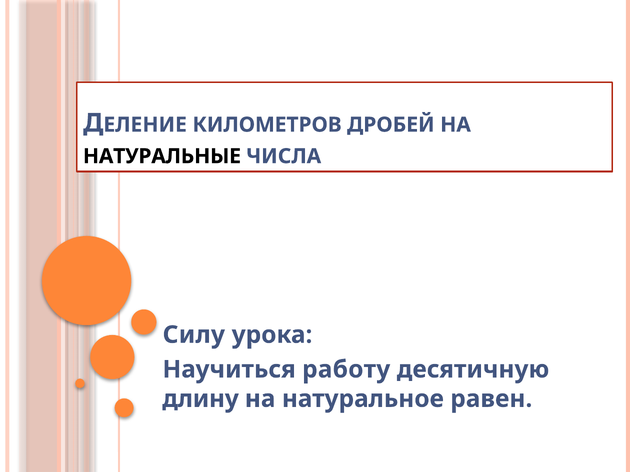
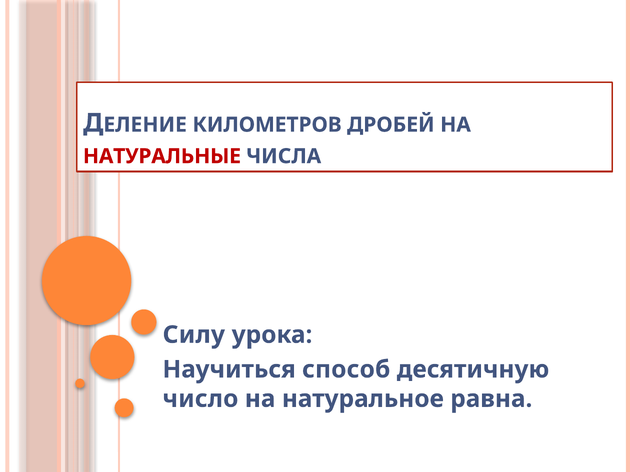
НАТУРАЛЬНЫЕ colour: black -> red
работу: работу -> способ
длину: длину -> число
равен: равен -> равна
